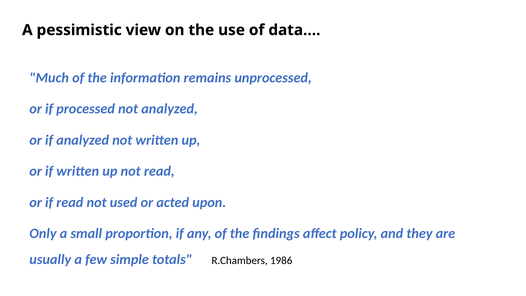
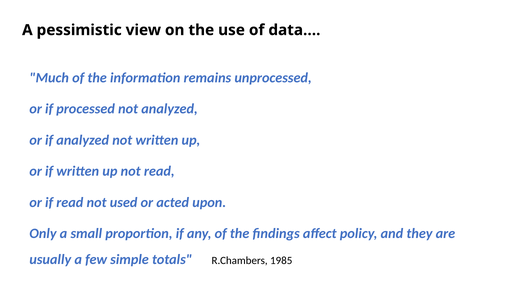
1986: 1986 -> 1985
